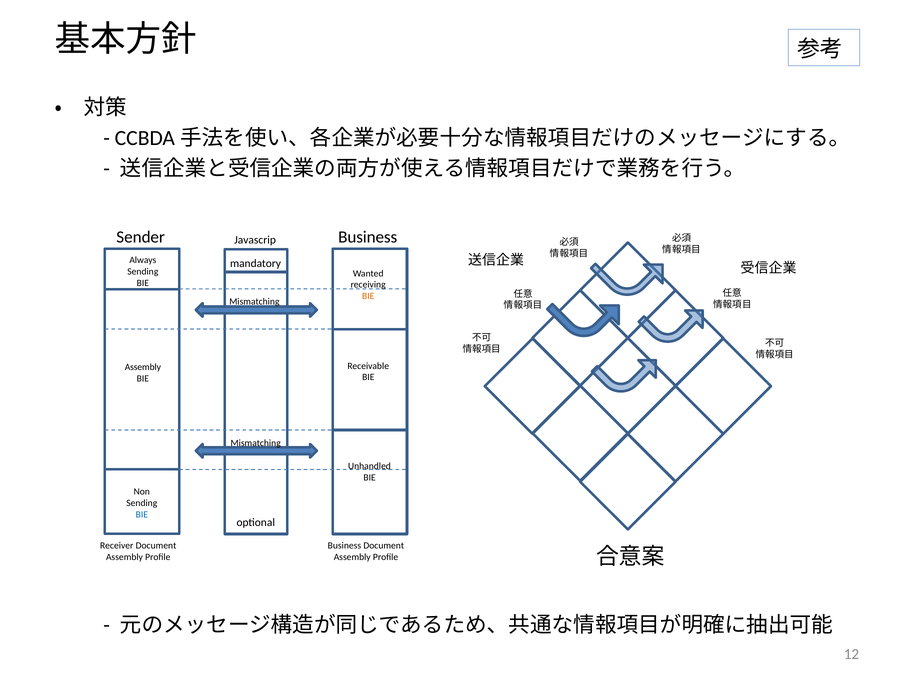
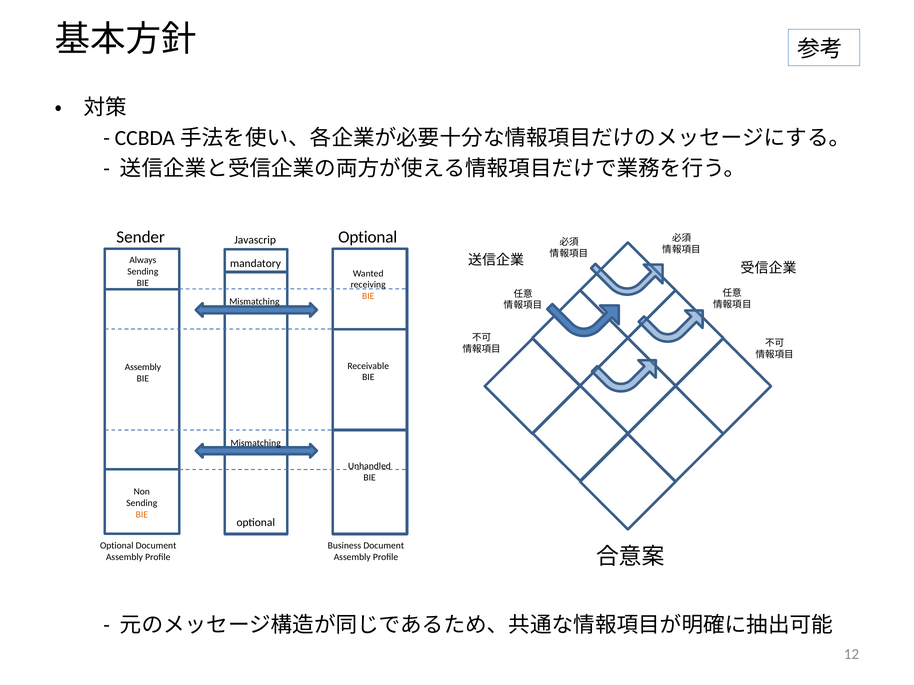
Sender Business: Business -> Optional
BIE at (142, 515) colour: blue -> orange
Receiver at (117, 546): Receiver -> Optional
